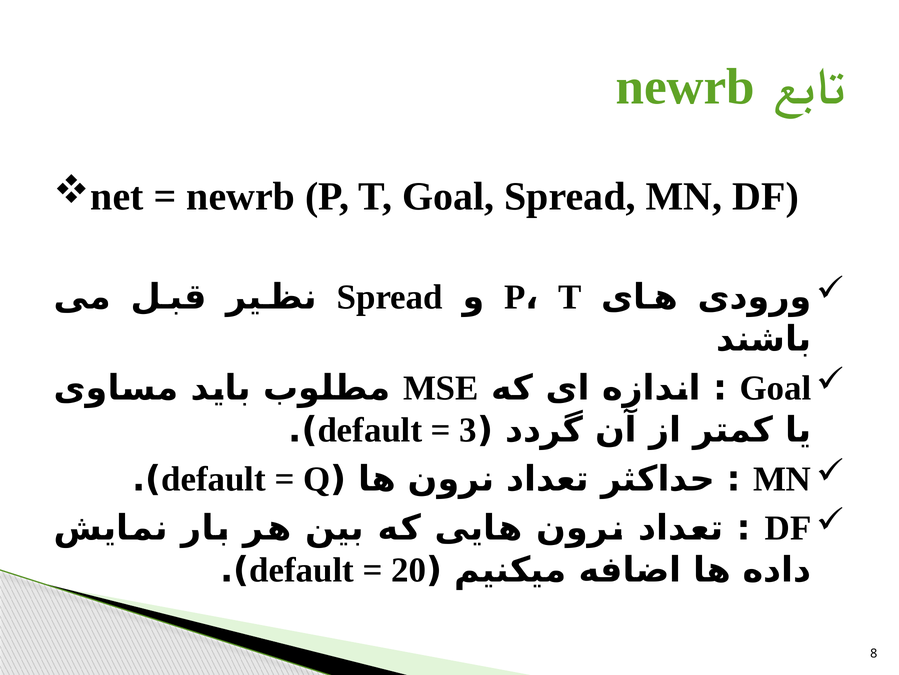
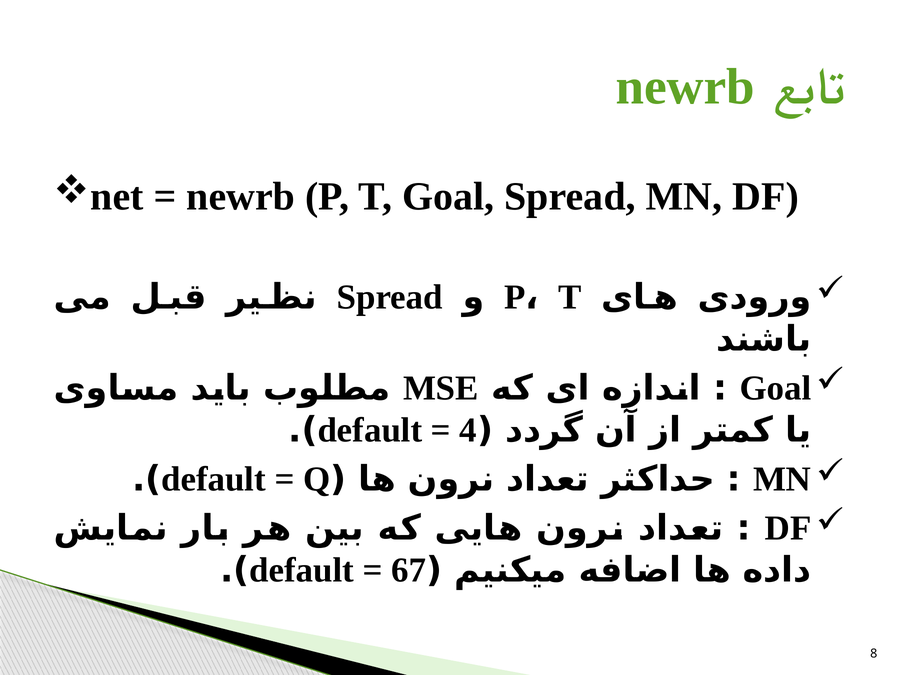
3: 3 -> 4
20: 20 -> 67
